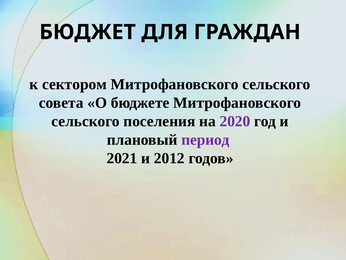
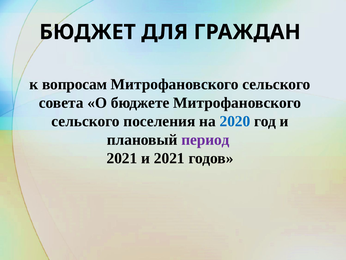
сектором: сектором -> вопросам
2020 colour: purple -> blue
и 2012: 2012 -> 2021
